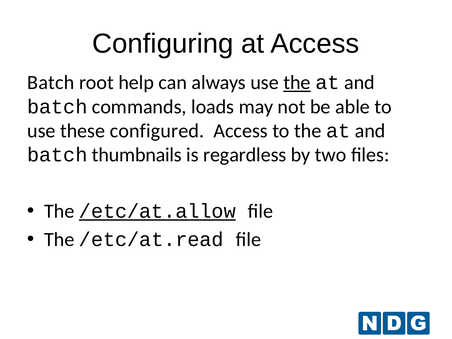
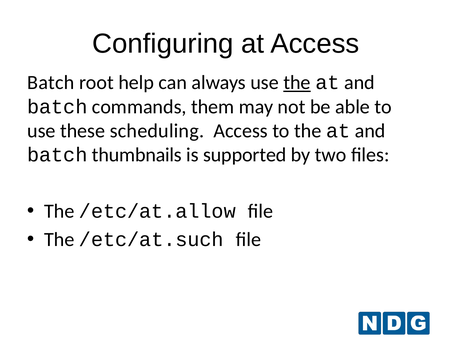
loads: loads -> them
configured: configured -> scheduling
regardless: regardless -> supported
/etc/at.allow underline: present -> none
/etc/at.read: /etc/at.read -> /etc/at.such
